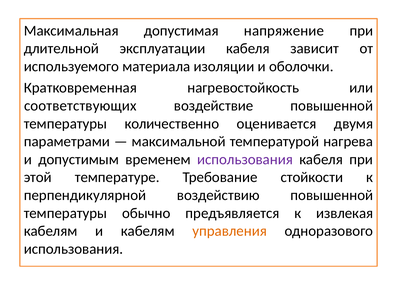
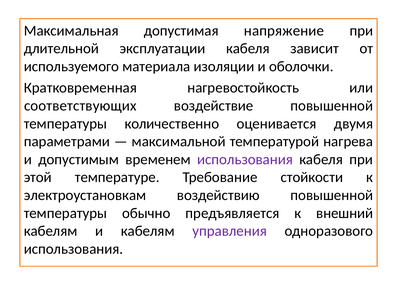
перпендикулярной: перпендикулярной -> электроустановкам
извлекая: извлекая -> внешний
управления colour: orange -> purple
